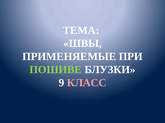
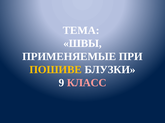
ПОШИВЕ colour: light green -> yellow
